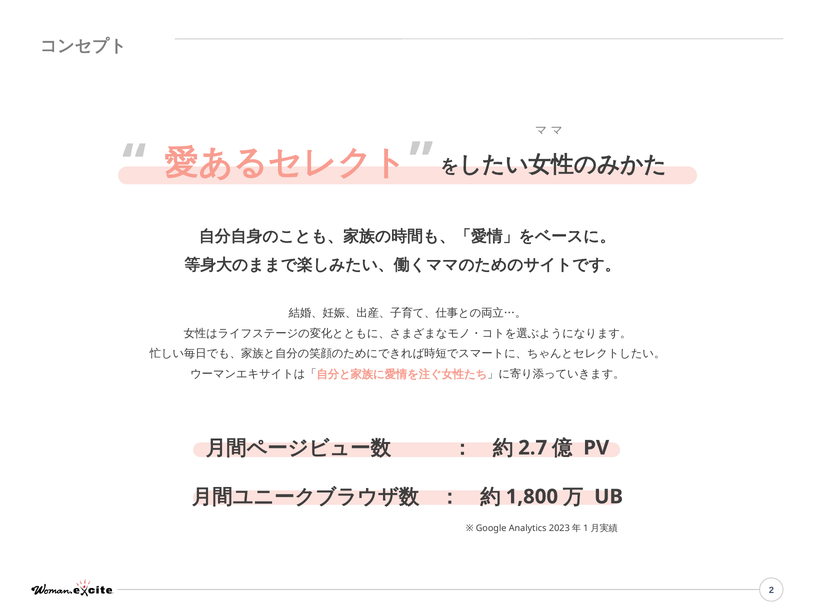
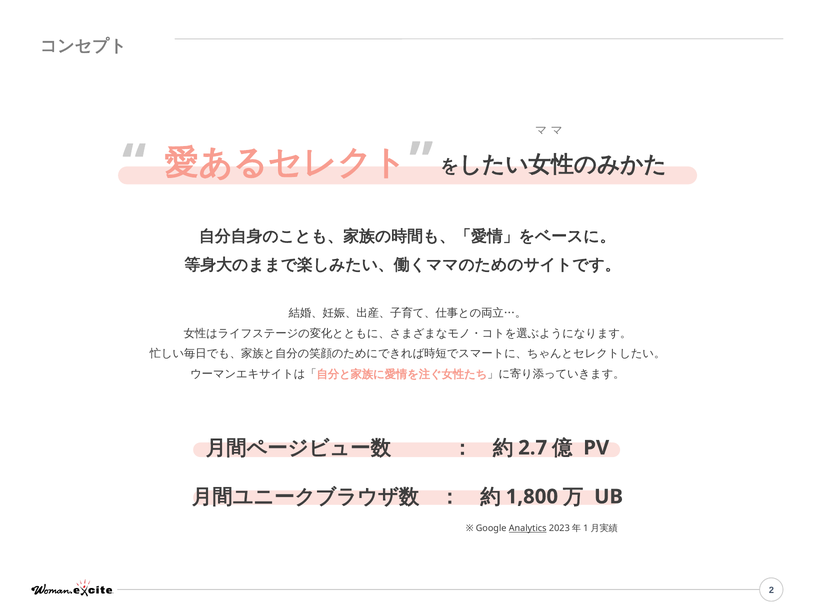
Analytics underline: none -> present
